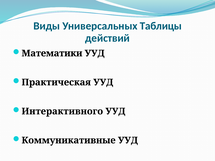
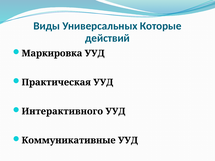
Таблицы: Таблицы -> Которые
Математики: Математики -> Маркировка
